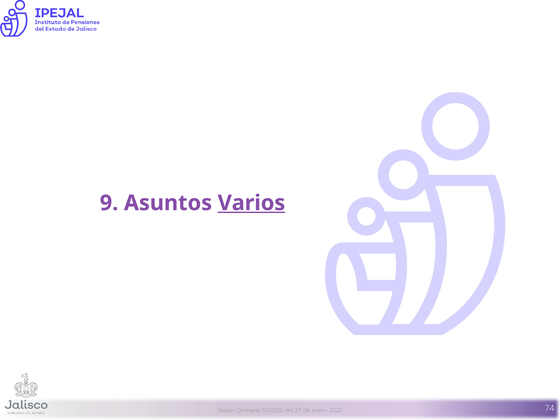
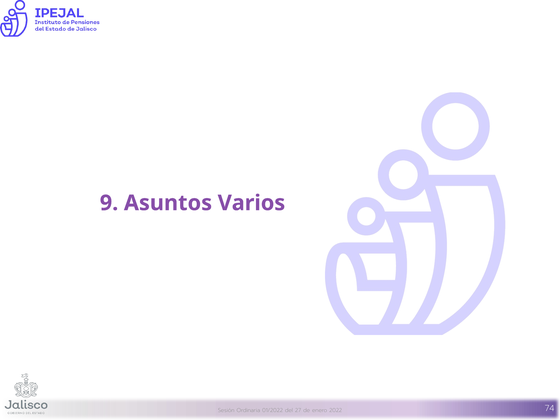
Varios underline: present -> none
